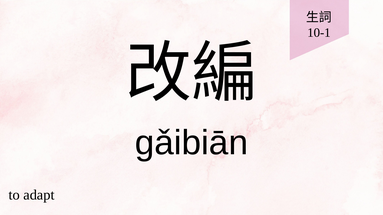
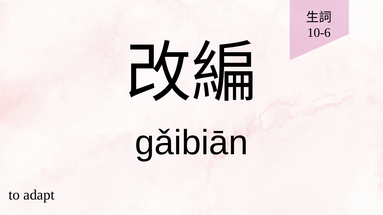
10-1: 10-1 -> 10-6
